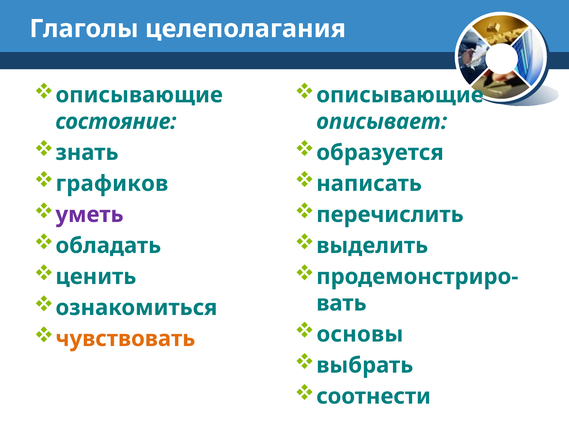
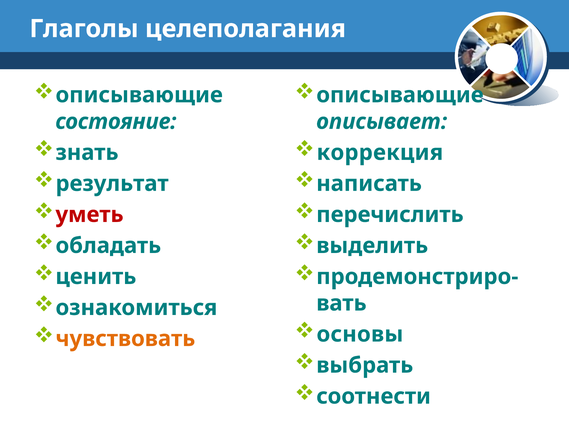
образуется: образуется -> коррекция
графиков: графиков -> результат
уметь colour: purple -> red
